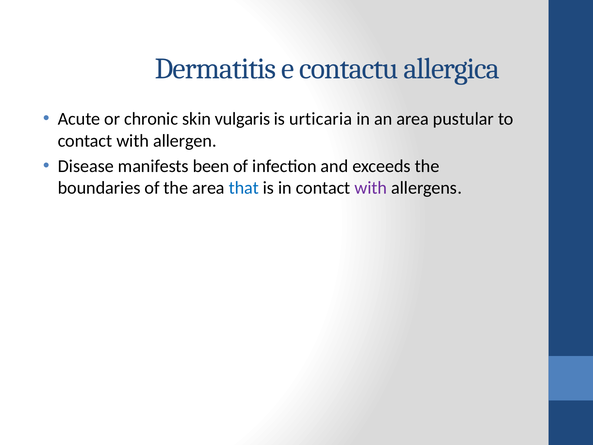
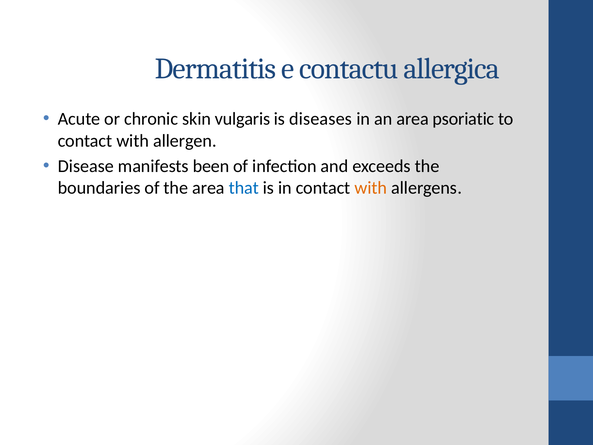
urticaria: urticaria -> diseases
pustular: pustular -> psoriatic
with at (371, 188) colour: purple -> orange
